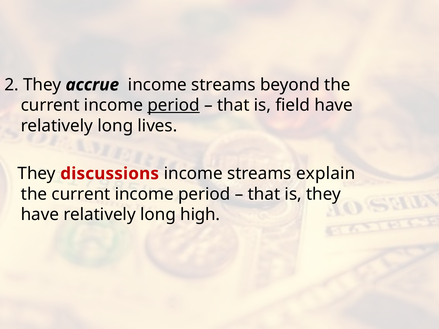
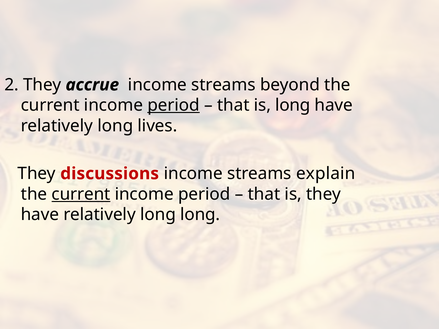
is field: field -> long
current at (81, 194) underline: none -> present
long high: high -> long
